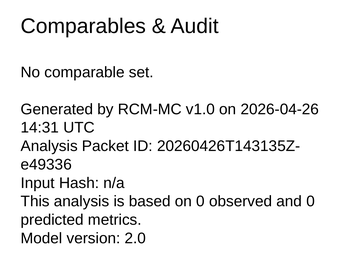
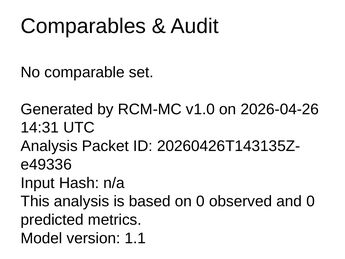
2.0: 2.0 -> 1.1
